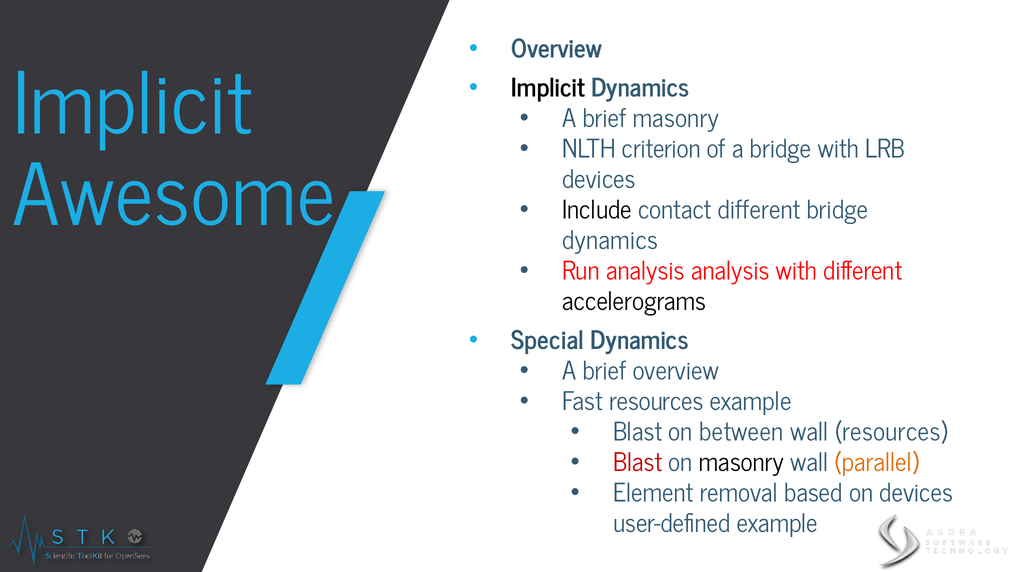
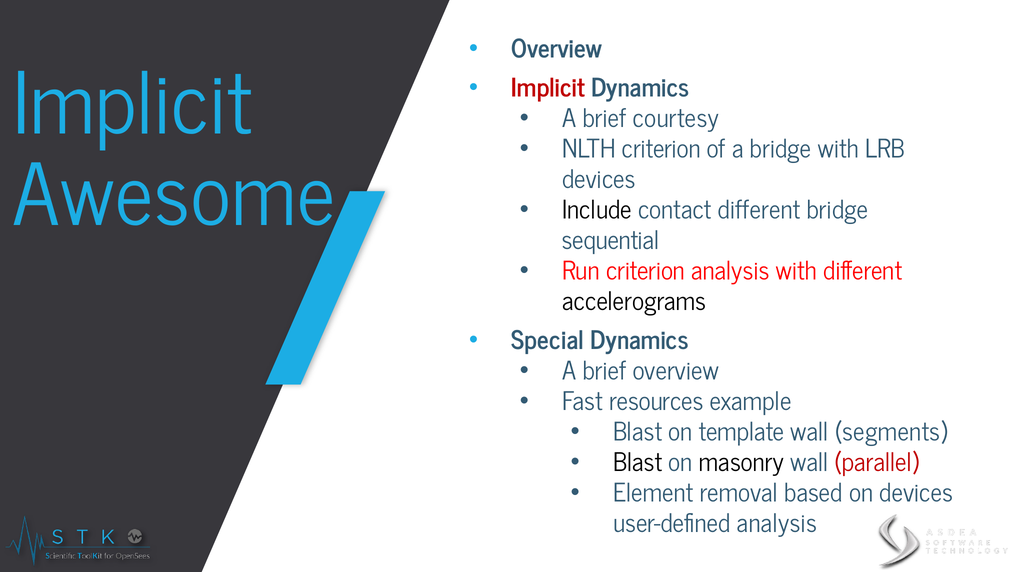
Implicit at (548, 88) colour: black -> red
brief masonry: masonry -> courtesy
dynamics at (610, 241): dynamics -> sequential
Run analysis: analysis -> criterion
between: between -> template
wall resources: resources -> segments
Blast at (638, 463) colour: red -> black
parallel colour: orange -> red
user-defined example: example -> analysis
